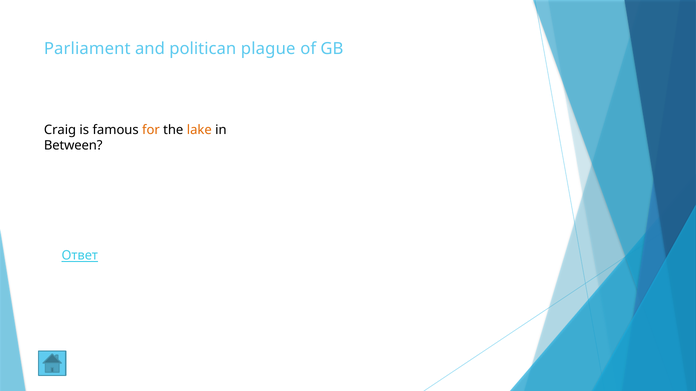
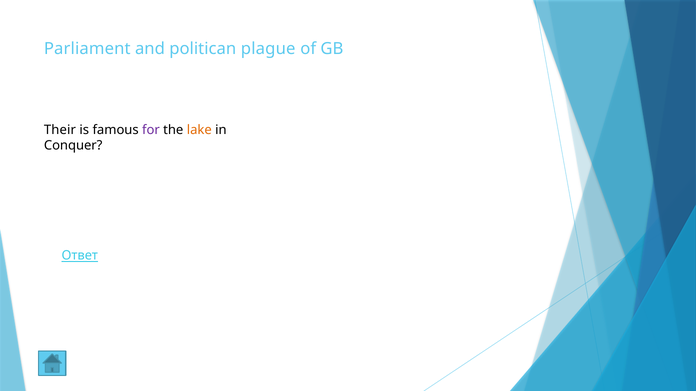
Craig: Craig -> Their
for colour: orange -> purple
Between: Between -> Conquer
